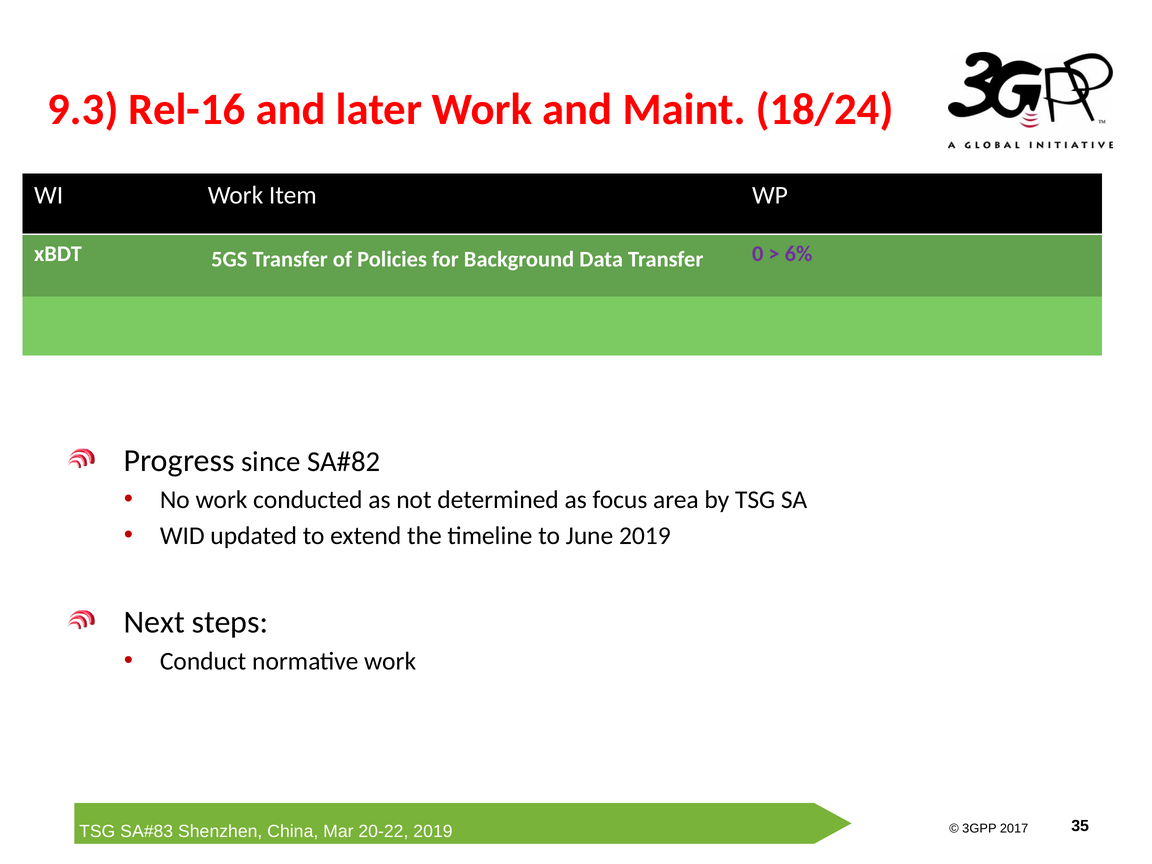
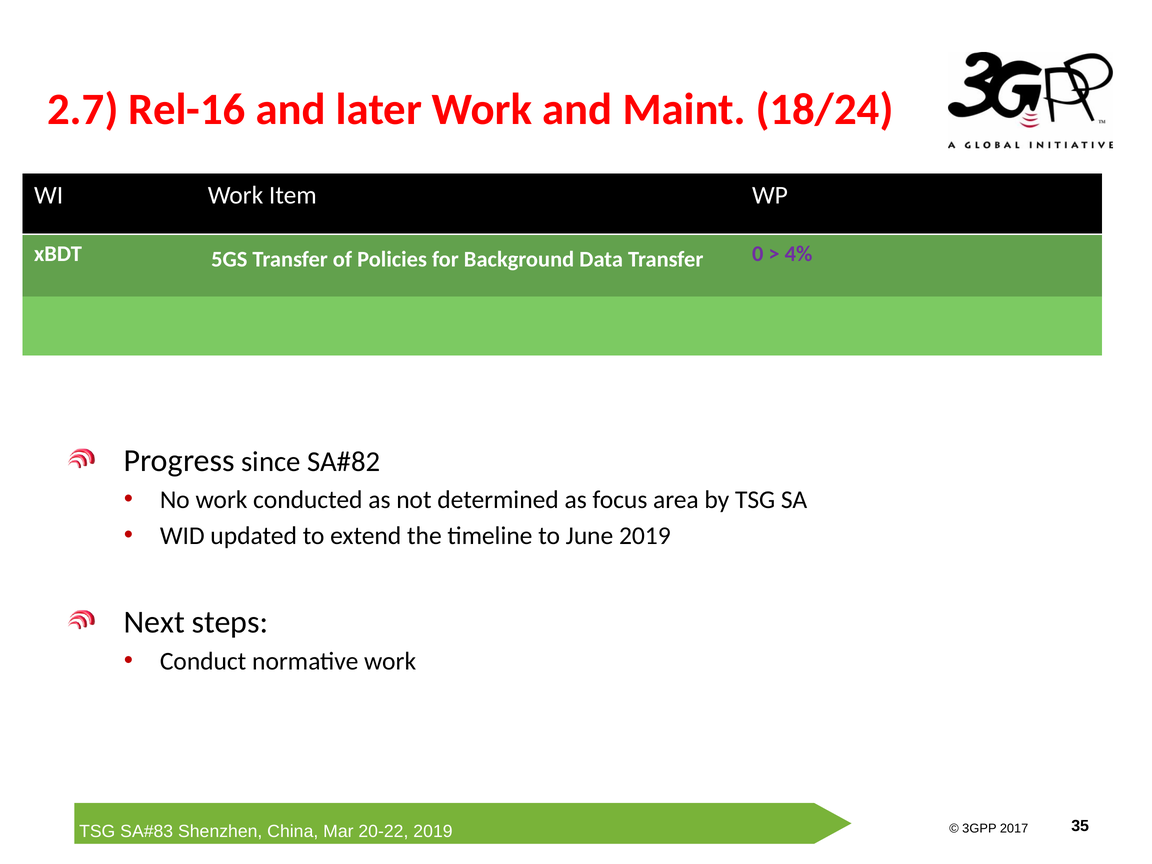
9.3: 9.3 -> 2.7
6%: 6% -> 4%
